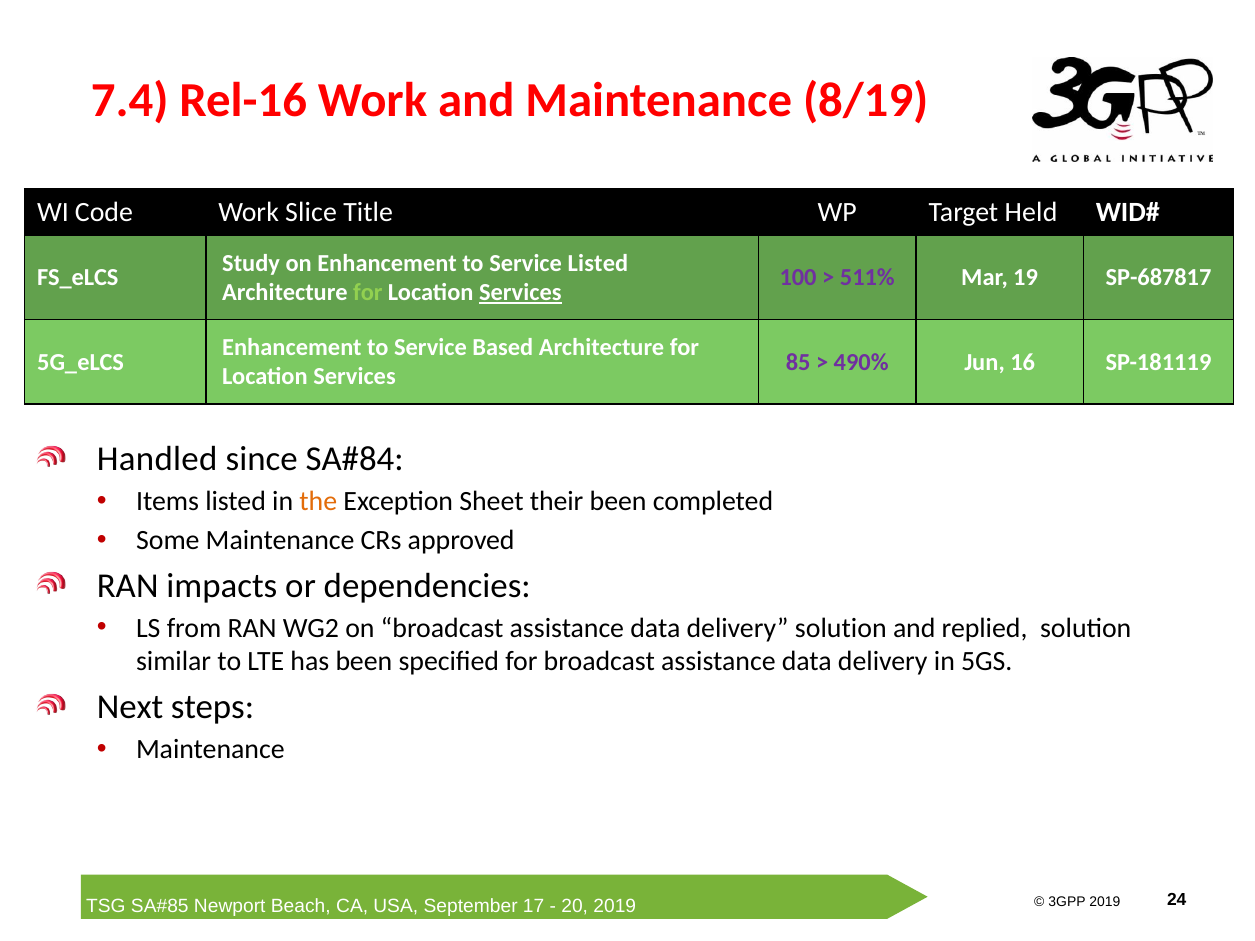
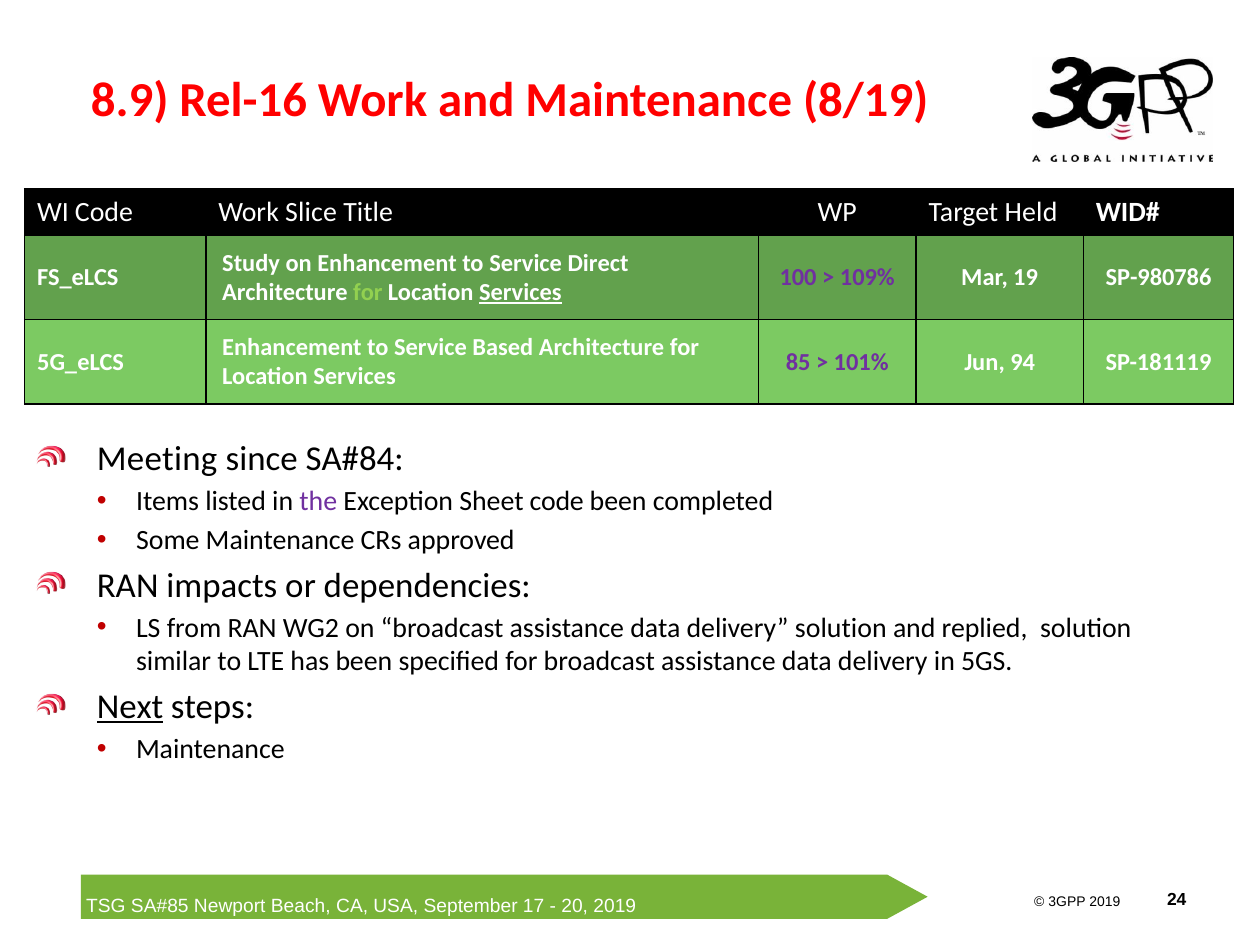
7.4: 7.4 -> 8.9
Service Listed: Listed -> Direct
511%: 511% -> 109%
SP-687817: SP-687817 -> SP-980786
490%: 490% -> 101%
16: 16 -> 94
Handled: Handled -> Meeting
the colour: orange -> purple
Sheet their: their -> code
Next underline: none -> present
